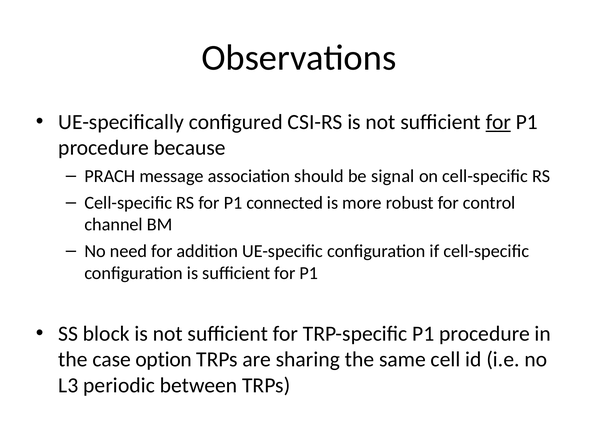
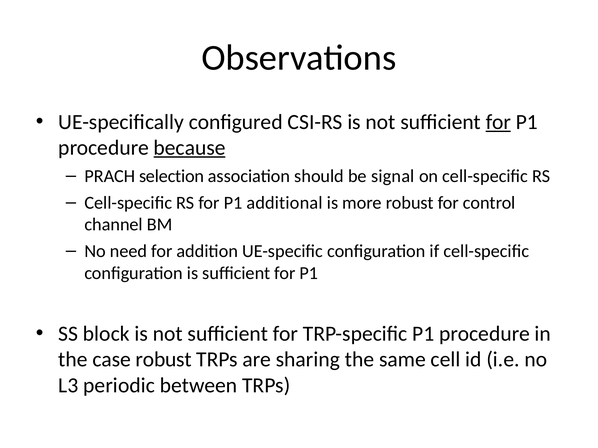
because underline: none -> present
message: message -> selection
connected: connected -> additional
case option: option -> robust
